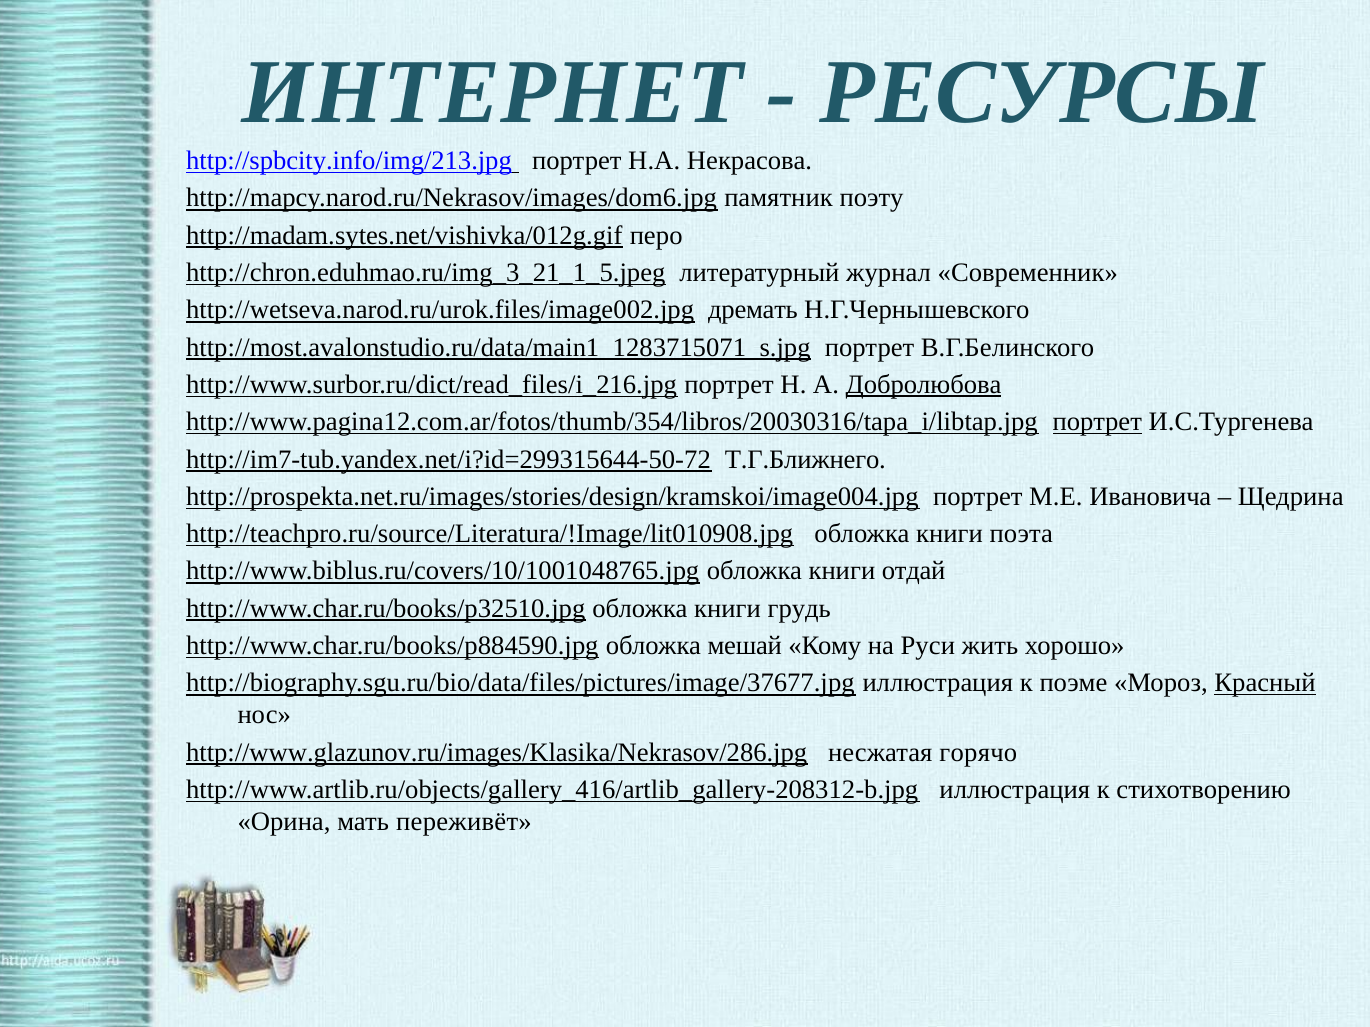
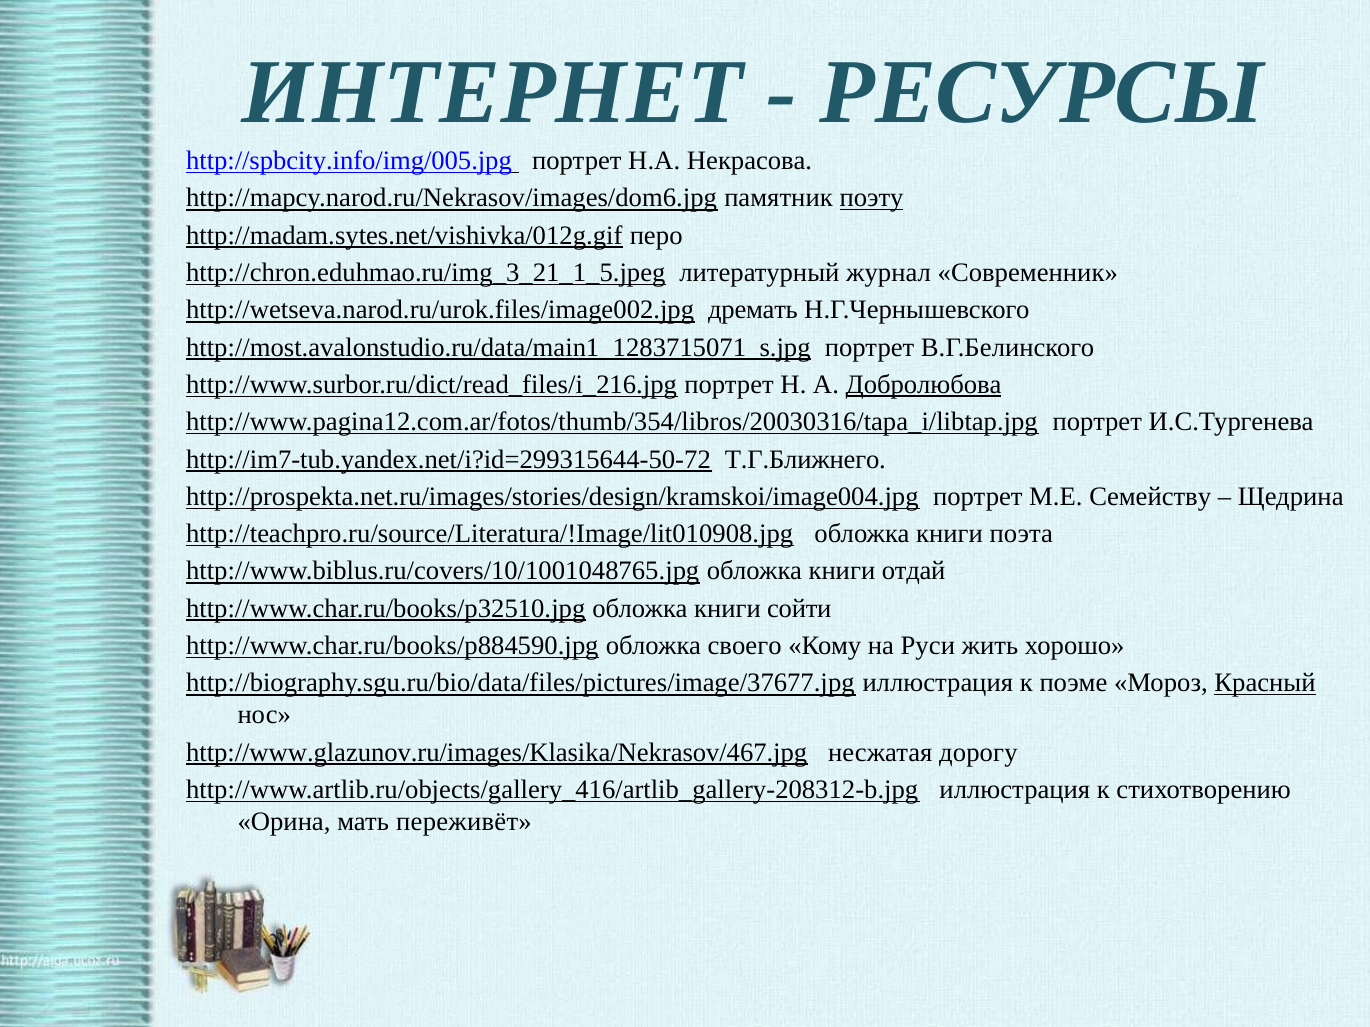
http://spbcity.info/img/213.jpg: http://spbcity.info/img/213.jpg -> http://spbcity.info/img/005.jpg
поэту underline: none -> present
портрет at (1097, 422) underline: present -> none
Ивановича: Ивановича -> Семейству
грудь: грудь -> сойти
мешай: мешай -> своего
http://www.glazunov.ru/images/Klasika/Nekrasov/286.jpg: http://www.glazunov.ru/images/Klasika/Nekrasov/286.jpg -> http://www.glazunov.ru/images/Klasika/Nekrasov/467.jpg
горячо: горячо -> дорогу
